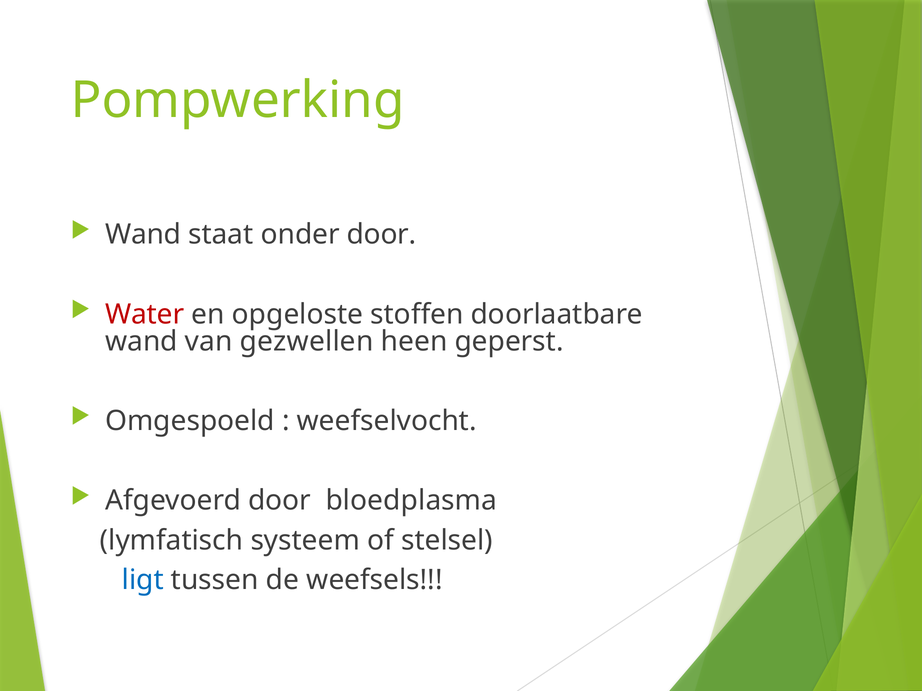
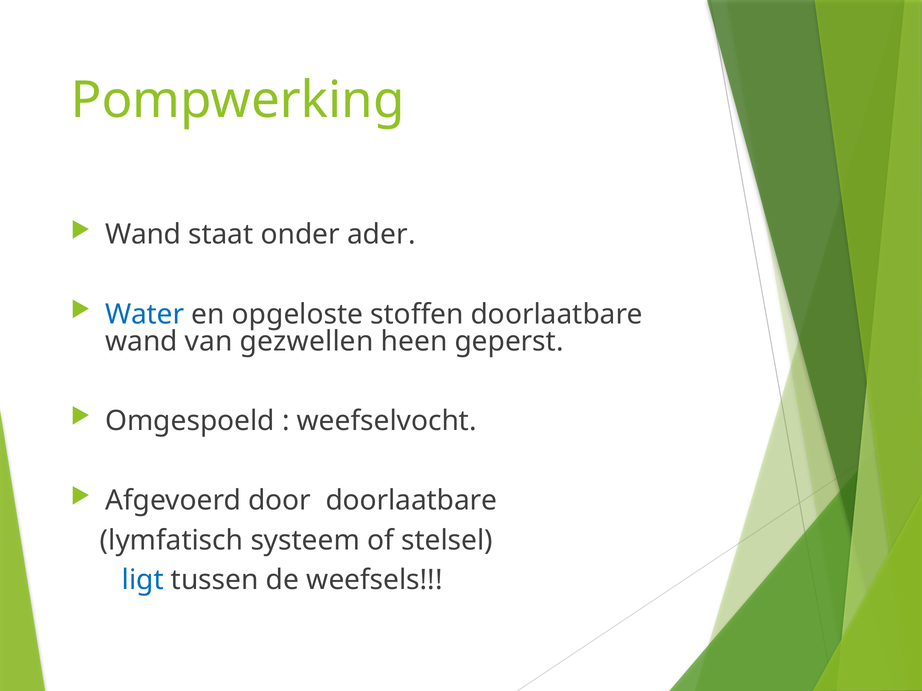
onder door: door -> ader
Water colour: red -> blue
door bloedplasma: bloedplasma -> doorlaatbare
